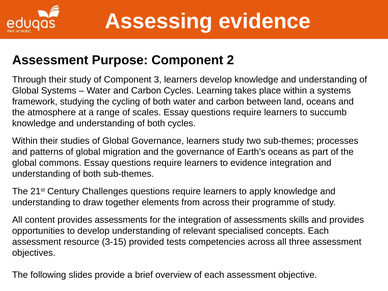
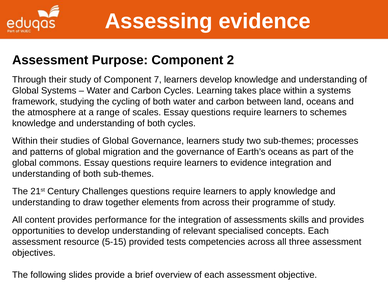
3: 3 -> 7
succumb: succumb -> schemes
provides assessments: assessments -> performance
3-15: 3-15 -> 5-15
